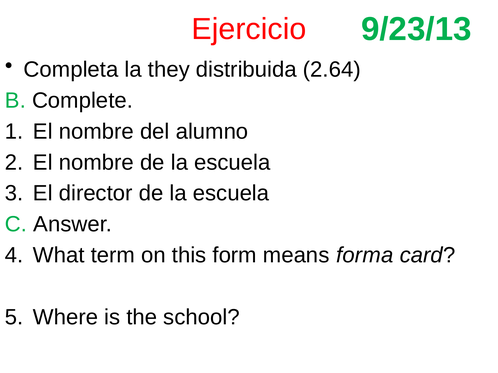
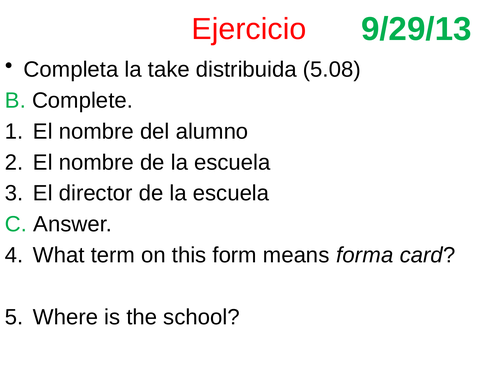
9/23/13: 9/23/13 -> 9/29/13
they: they -> take
2.64: 2.64 -> 5.08
